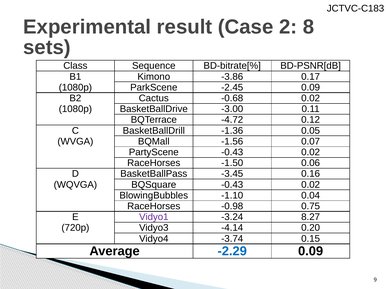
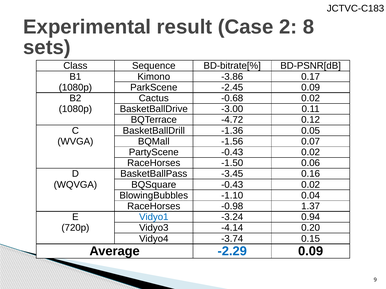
0.75: 0.75 -> 1.37
Vidyo1 colour: purple -> blue
8.27: 8.27 -> 0.94
